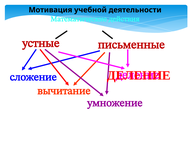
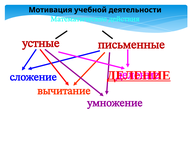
ДЕЛЕНИЕ at (139, 75) underline: none -> present
